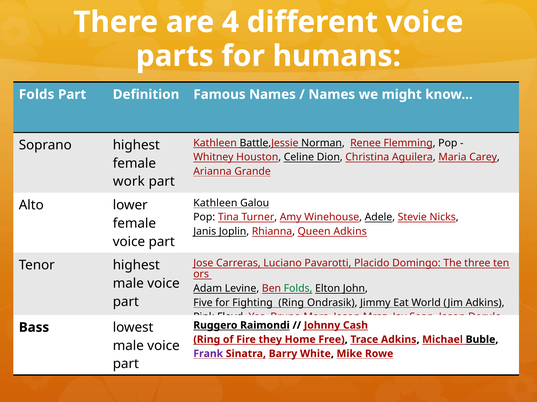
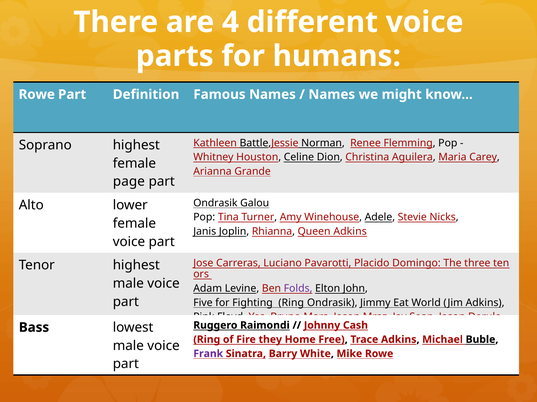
Folds at (37, 95): Folds -> Rowe
work: work -> page
Kathleen at (215, 203): Kathleen -> Ondrasik
Folds at (298, 289) colour: green -> purple
